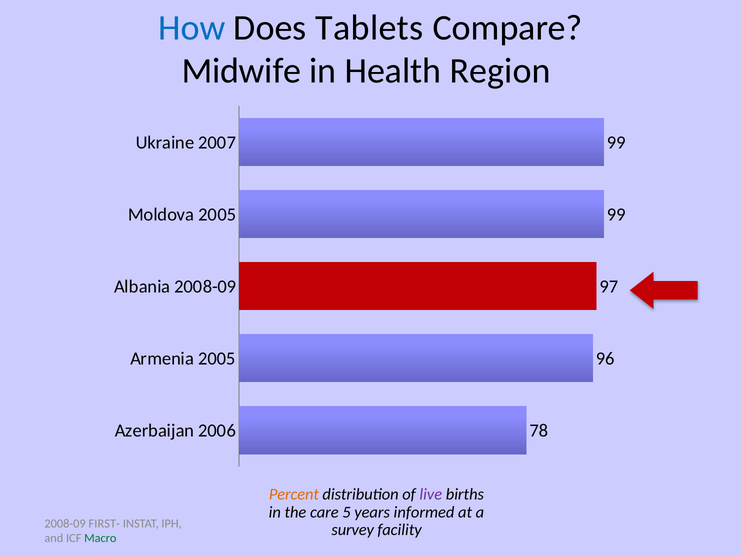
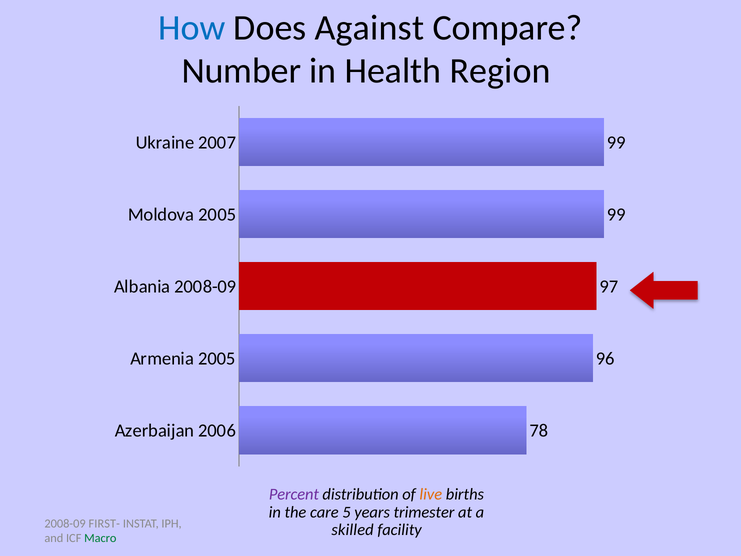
Tablets: Tablets -> Against
Midwife: Midwife -> Number
Percent colour: orange -> purple
live colour: purple -> orange
informed: informed -> trimester
survey: survey -> skilled
